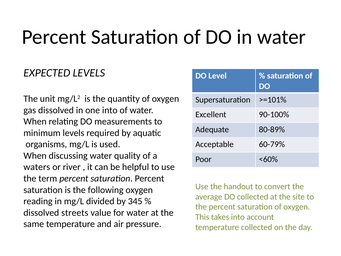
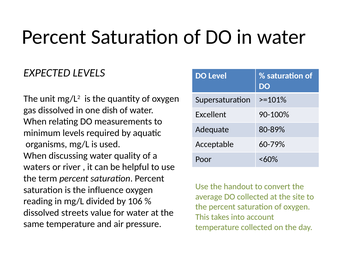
one into: into -> dish
following: following -> influence
345: 345 -> 106
